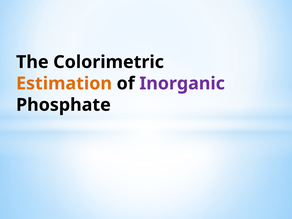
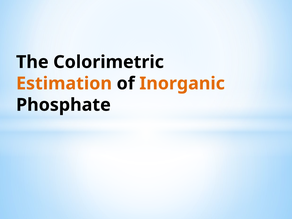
Inorganic colour: purple -> orange
